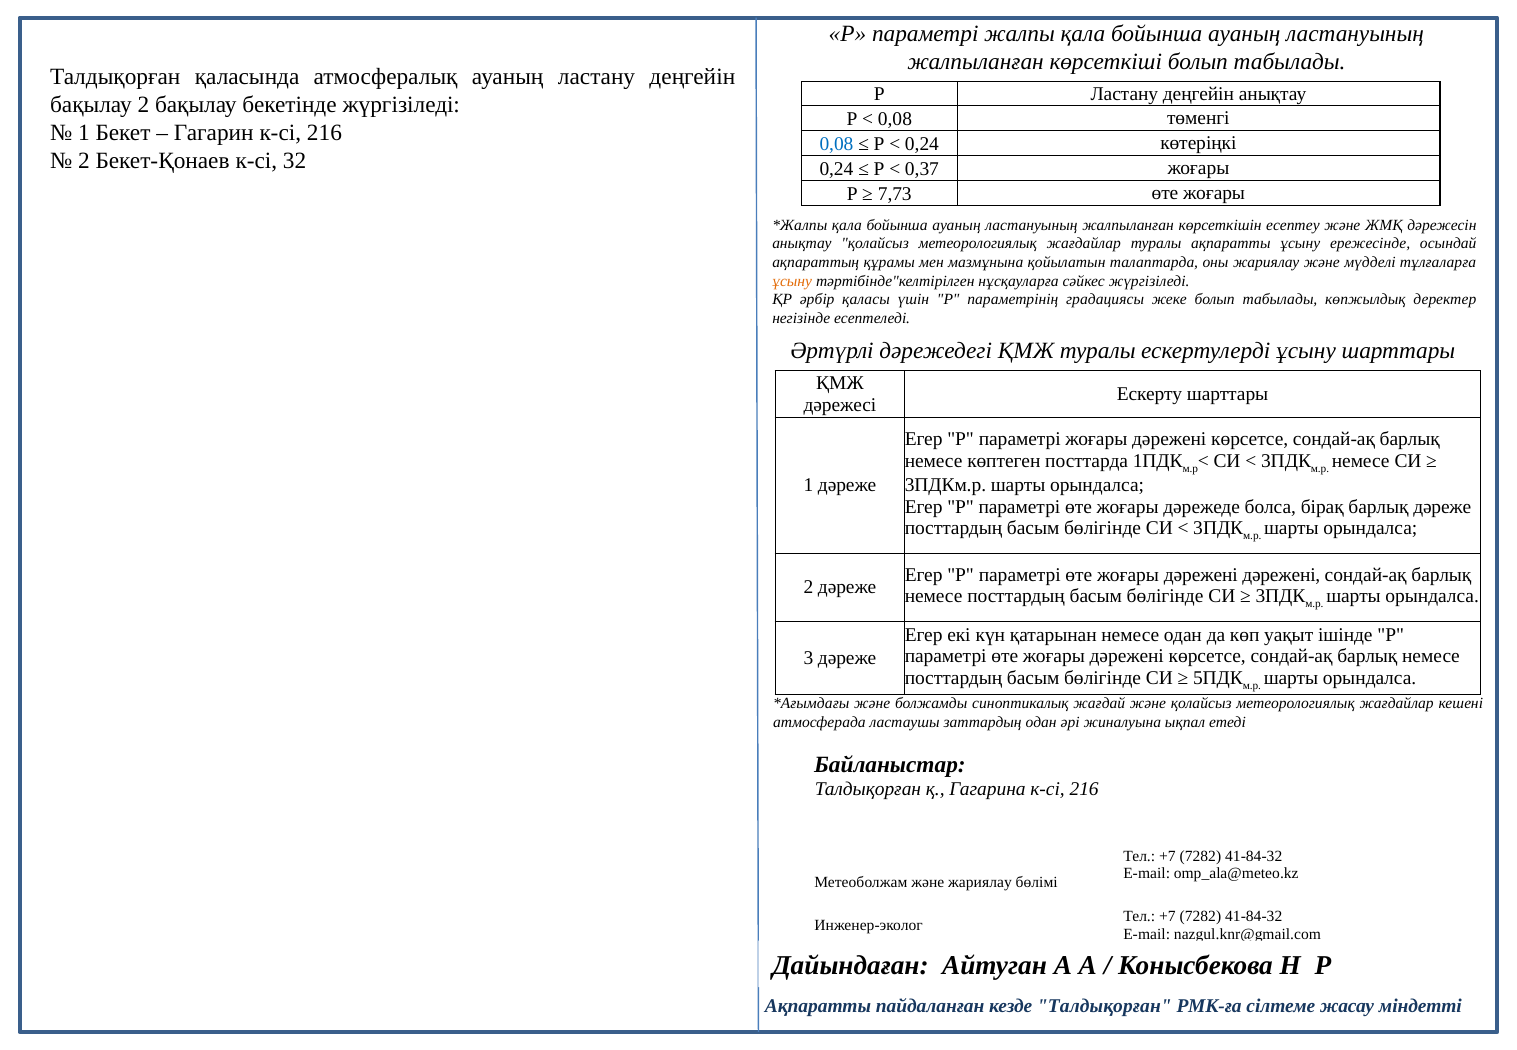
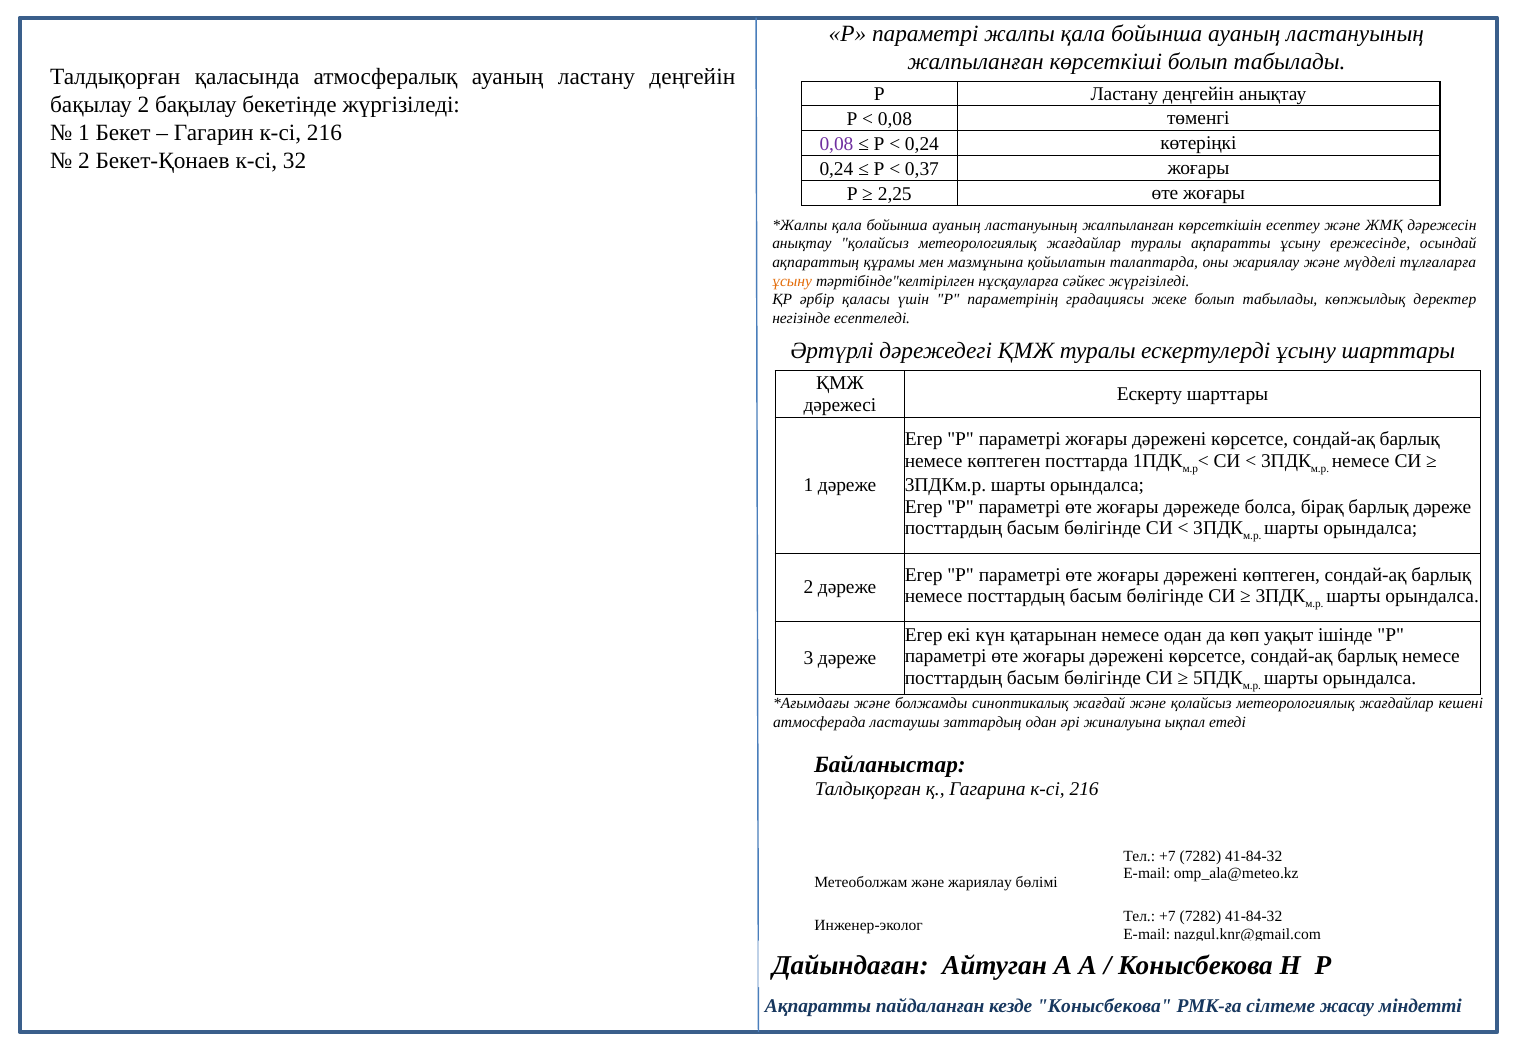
0,08 at (836, 144) colour: blue -> purple
7,73: 7,73 -> 2,25
дәрежені дәрежені: дәрежені -> көптеген
кезде Талдықорған: Талдықорған -> Конысбекова
